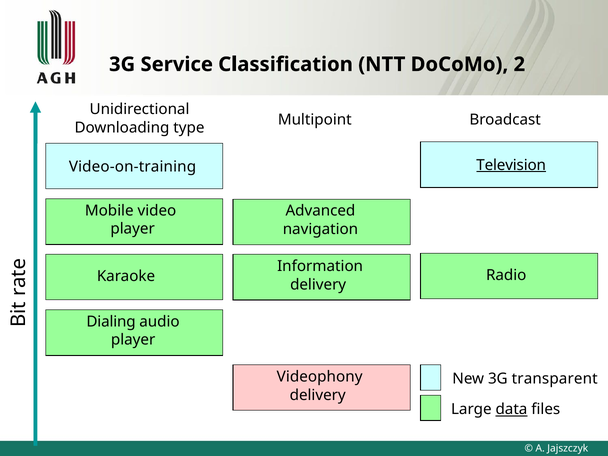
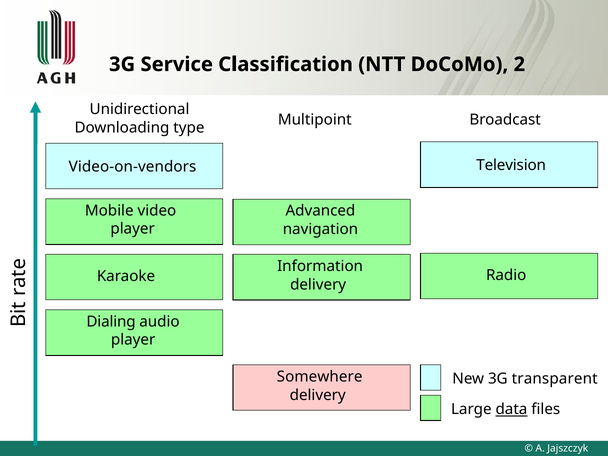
Television underline: present -> none
Video-on-training: Video-on-training -> Video-on-vendors
Videophony: Videophony -> Somewhere
